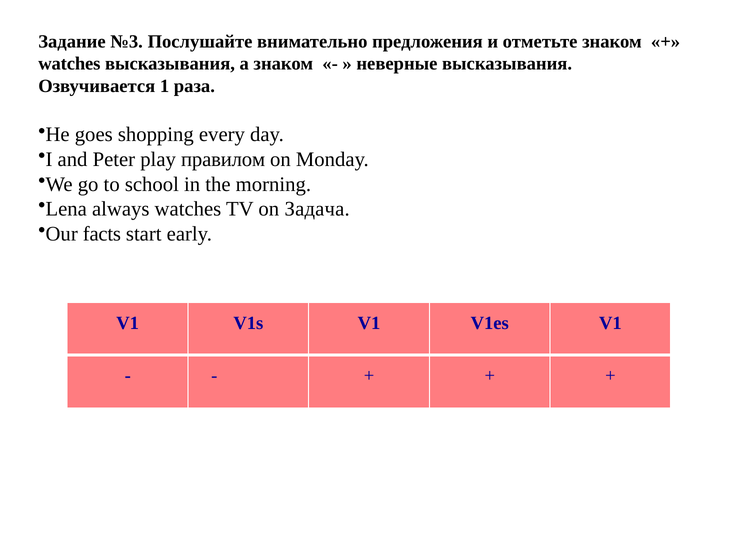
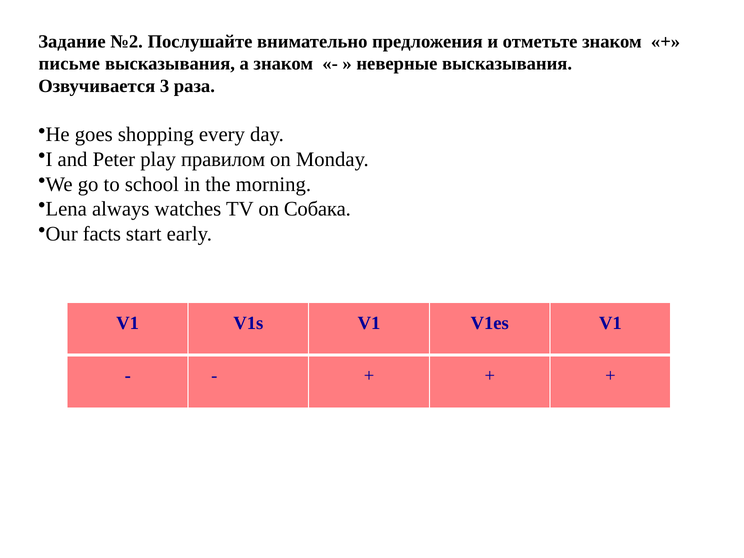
№3: №3 -> №2
watches at (69, 64): watches -> письме
1: 1 -> 3
Задача: Задача -> Собака
